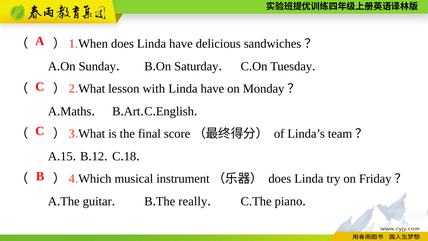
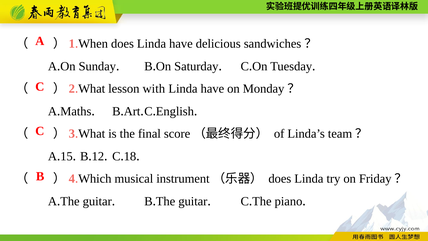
really at (193, 201): really -> guitar
